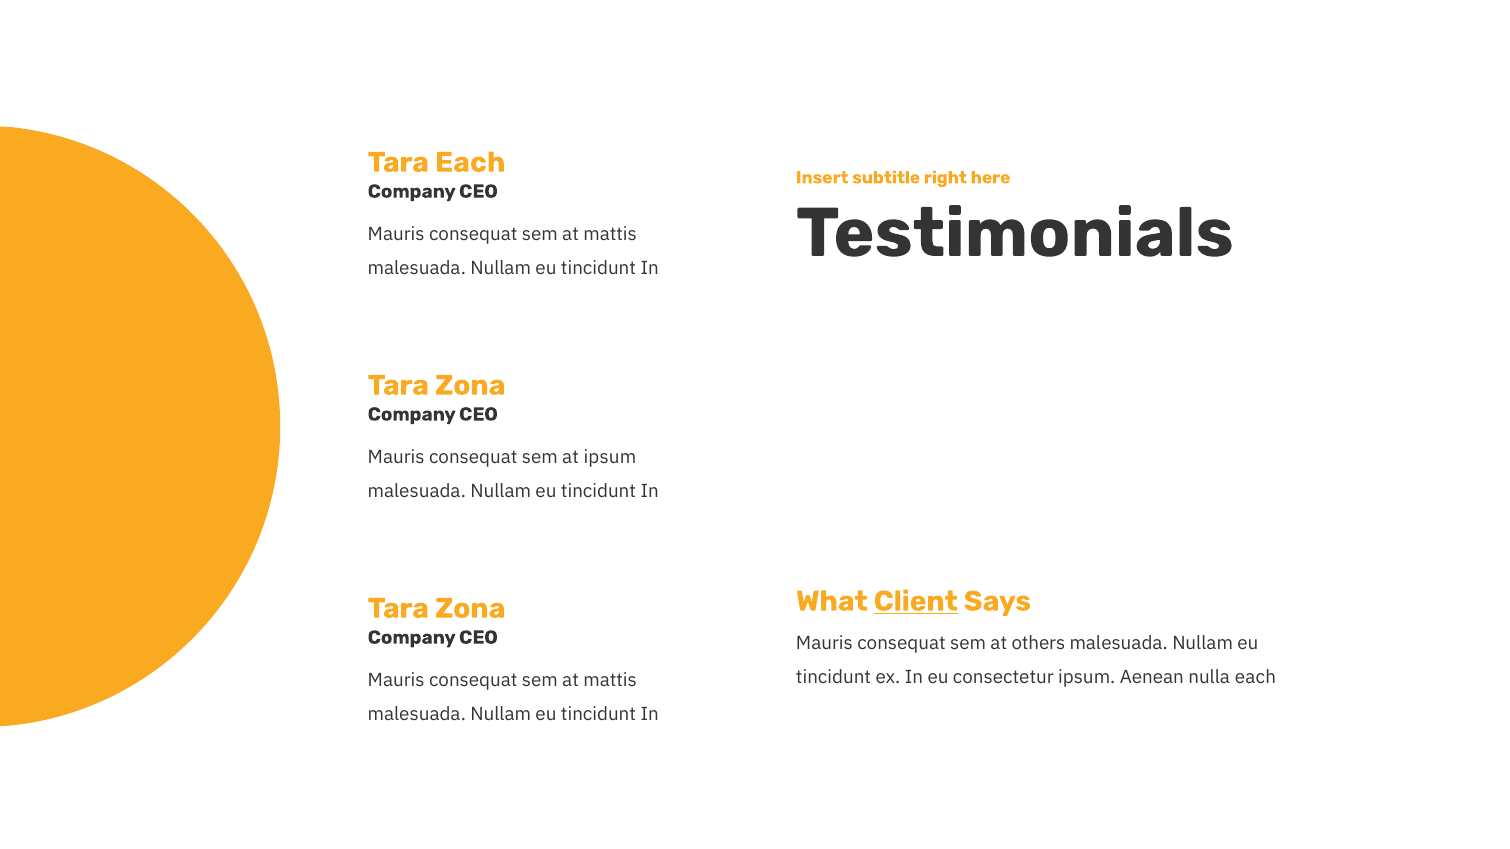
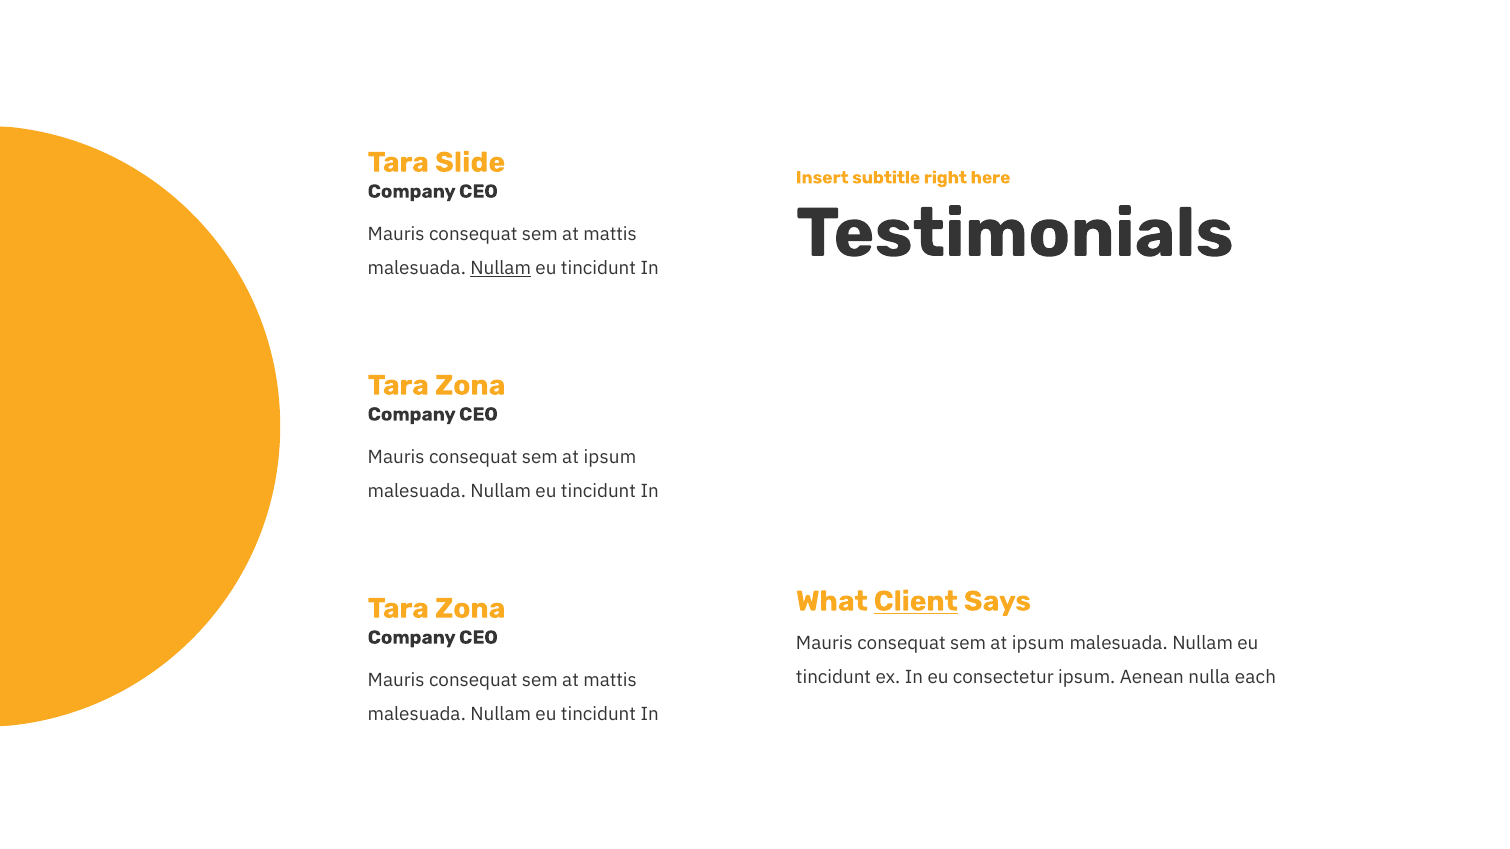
Tara Each: Each -> Slide
Nullam at (501, 268) underline: none -> present
others at (1038, 643): others -> ipsum
